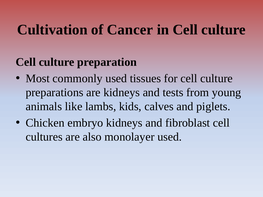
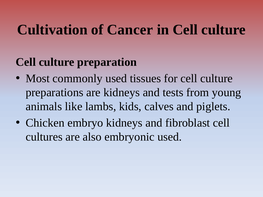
monolayer: monolayer -> embryonic
